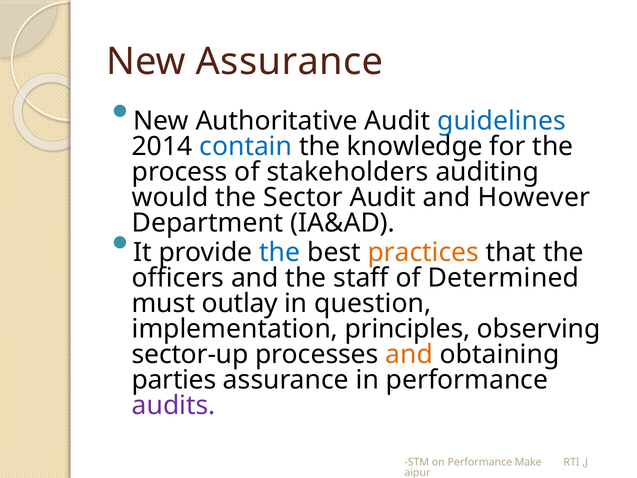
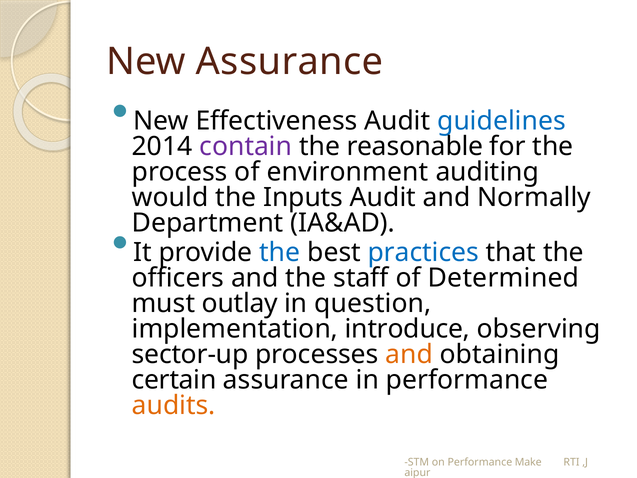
Authoritative: Authoritative -> Effectiveness
contain colour: blue -> purple
knowledge: knowledge -> reasonable
stakeholders: stakeholders -> environment
Sector: Sector -> Inputs
However: However -> Normally
practices colour: orange -> blue
principles: principles -> introduce
parties: parties -> certain
audits colour: purple -> orange
